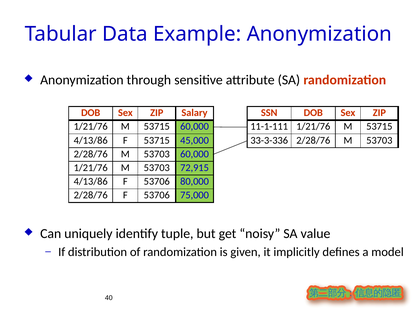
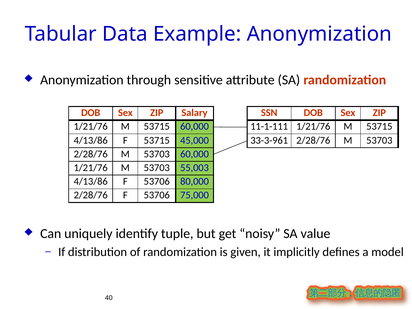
33-3-336: 33-3-336 -> 33-3-961
72,915: 72,915 -> 55,003
